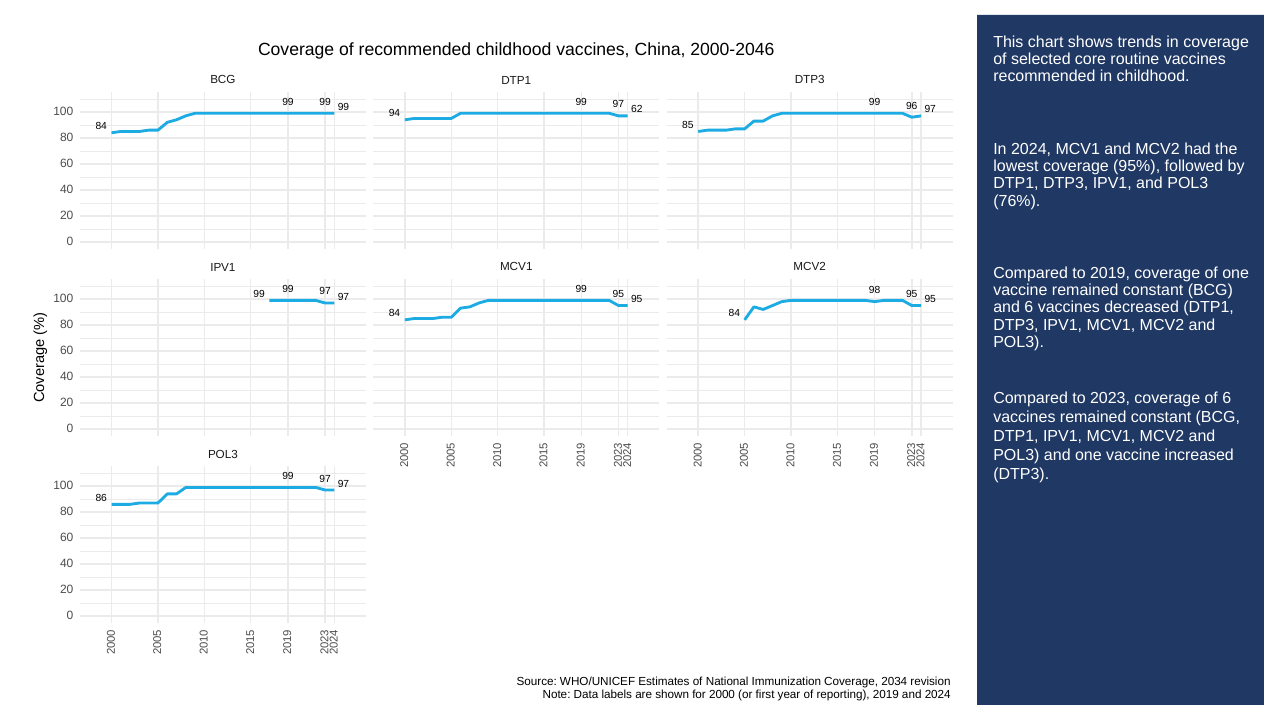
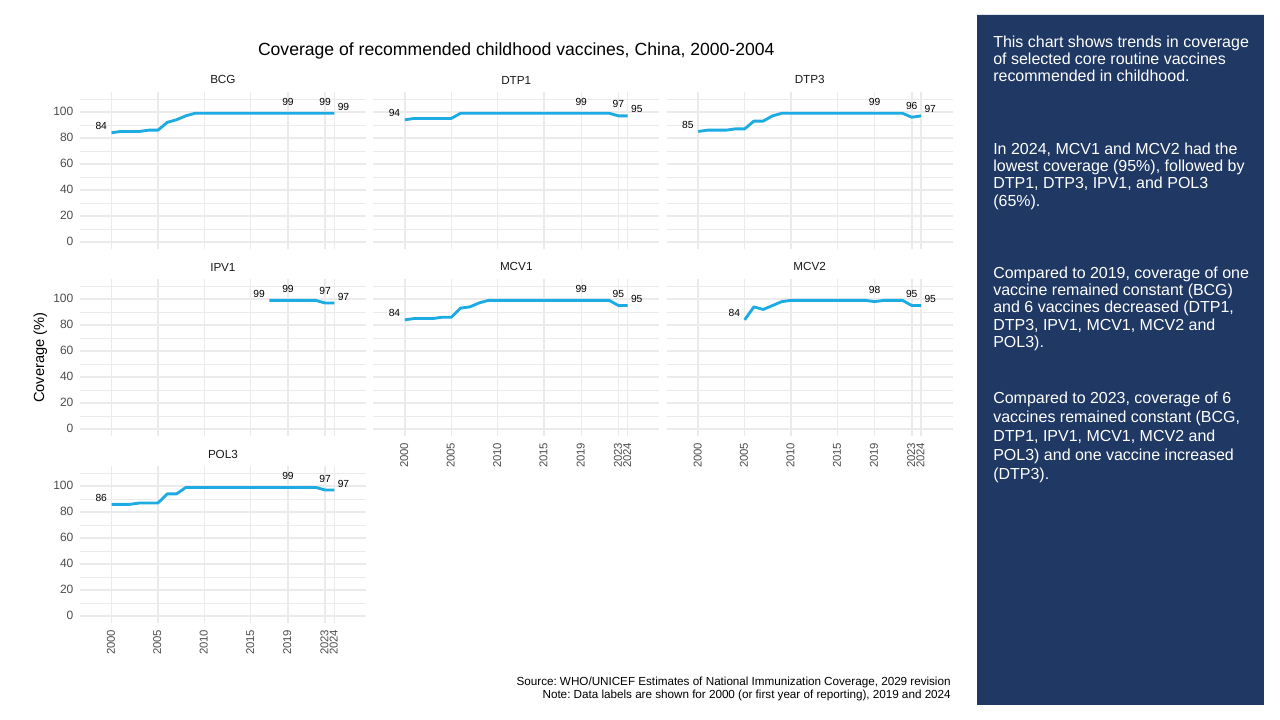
2000-2046: 2000-2046 -> 2000-2004
94 62: 62 -> 95
76%: 76% -> 65%
2034: 2034 -> 2029
